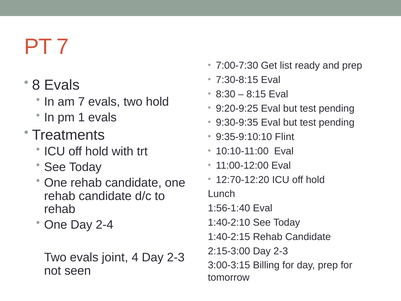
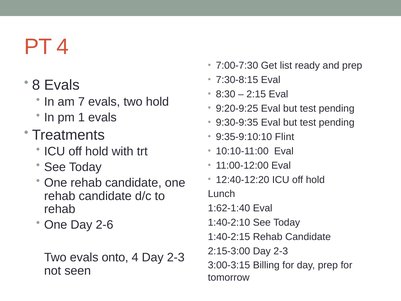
PT 7: 7 -> 4
8:15: 8:15 -> 2:15
12:70-12:20: 12:70-12:20 -> 12:40-12:20
1:56-1:40: 1:56-1:40 -> 1:62-1:40
2-4: 2-4 -> 2-6
joint: joint -> onto
